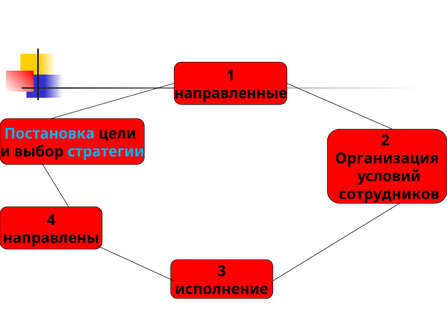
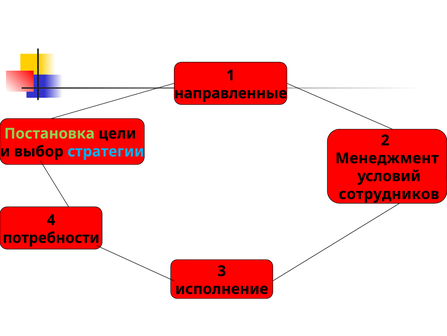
Постановка colour: light blue -> light green
Организация: Организация -> Менеджмент
направлены: направлены -> потребности
